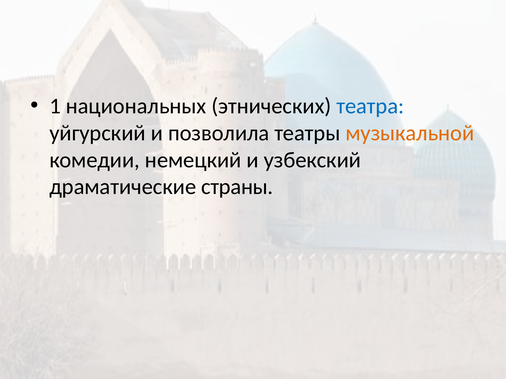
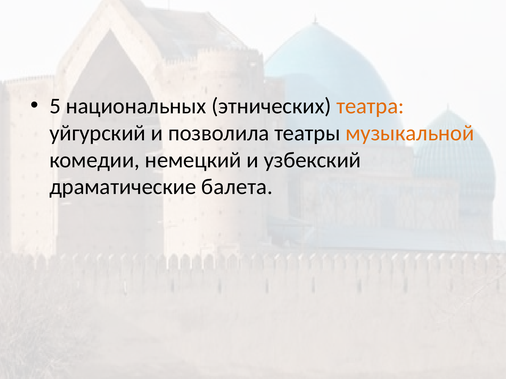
1: 1 -> 5
театра colour: blue -> orange
страны: страны -> балета
